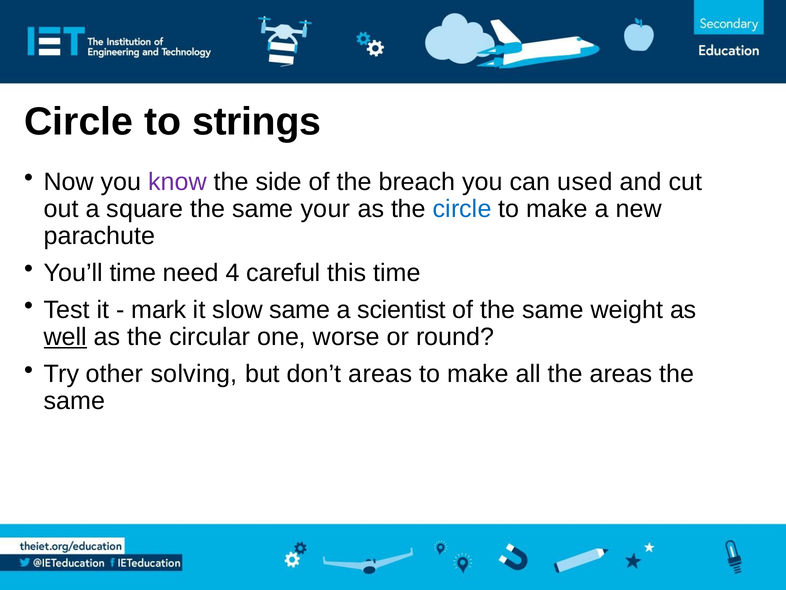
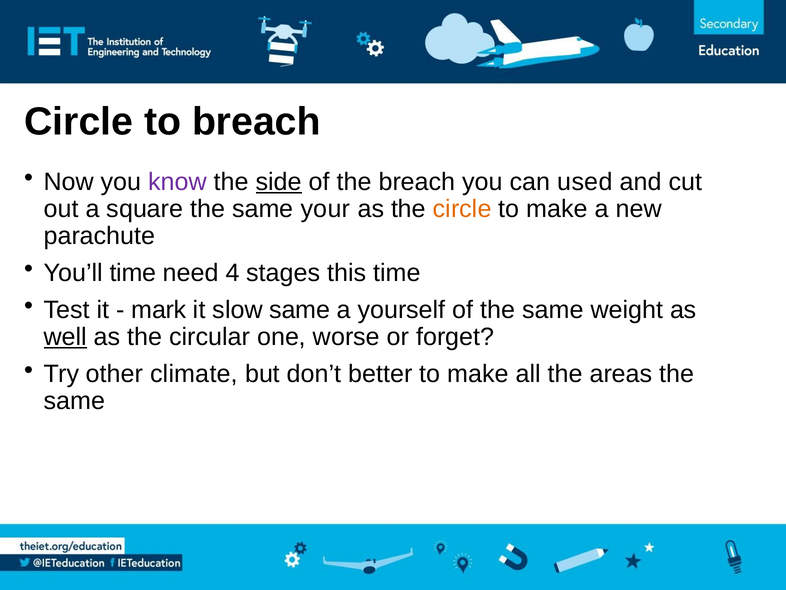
to strings: strings -> breach
side underline: none -> present
circle at (462, 209) colour: blue -> orange
careful: careful -> stages
scientist: scientist -> yourself
round: round -> forget
solving: solving -> climate
don’t areas: areas -> better
